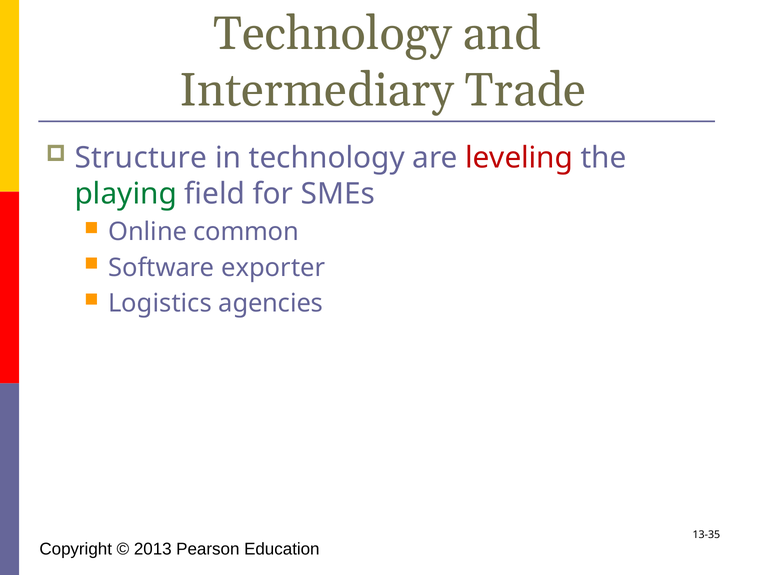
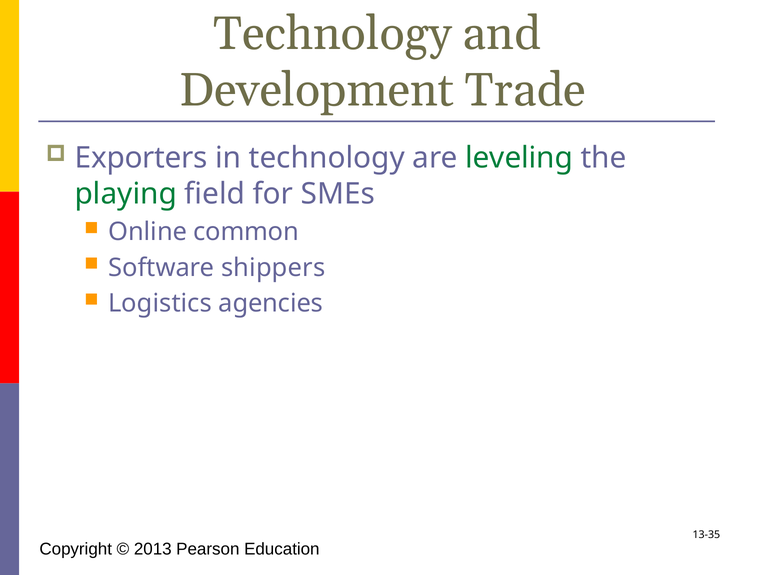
Intermediary: Intermediary -> Development
Structure: Structure -> Exporters
leveling colour: red -> green
exporter: exporter -> shippers
